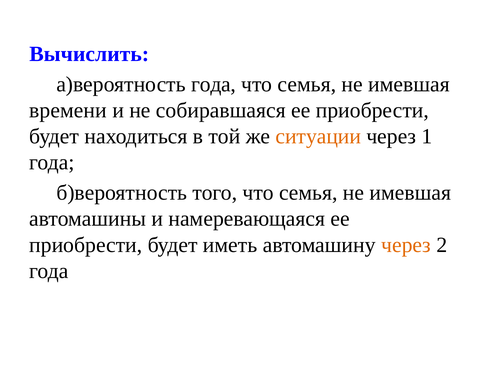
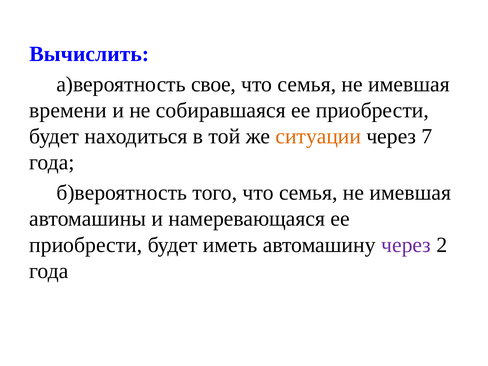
а)вероятность года: года -> свое
1: 1 -> 7
через at (406, 245) colour: orange -> purple
